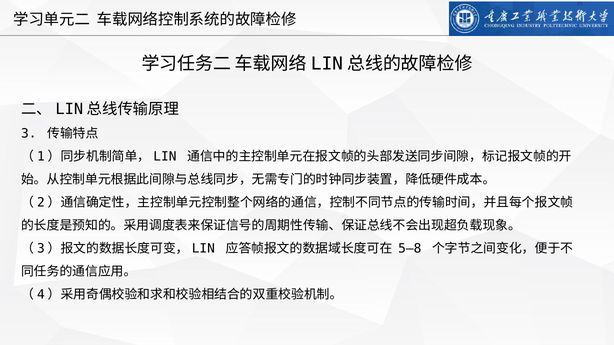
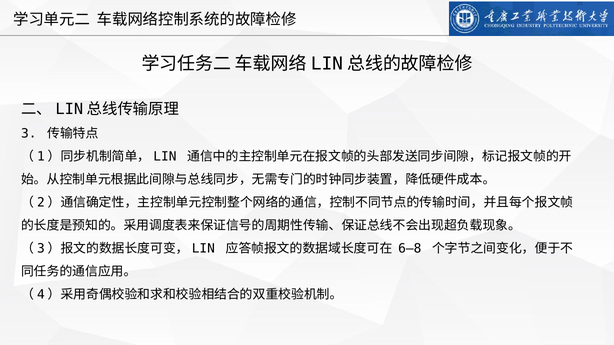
5—8: 5—8 -> 6—8
